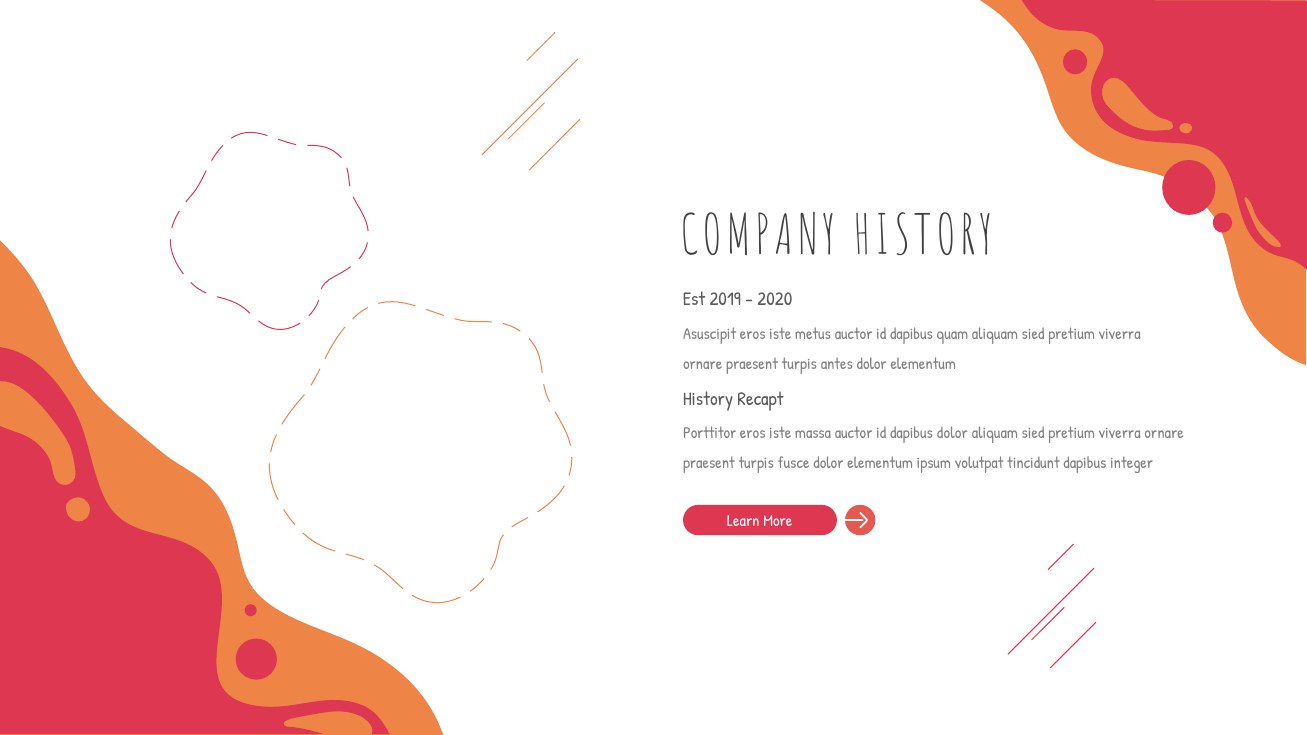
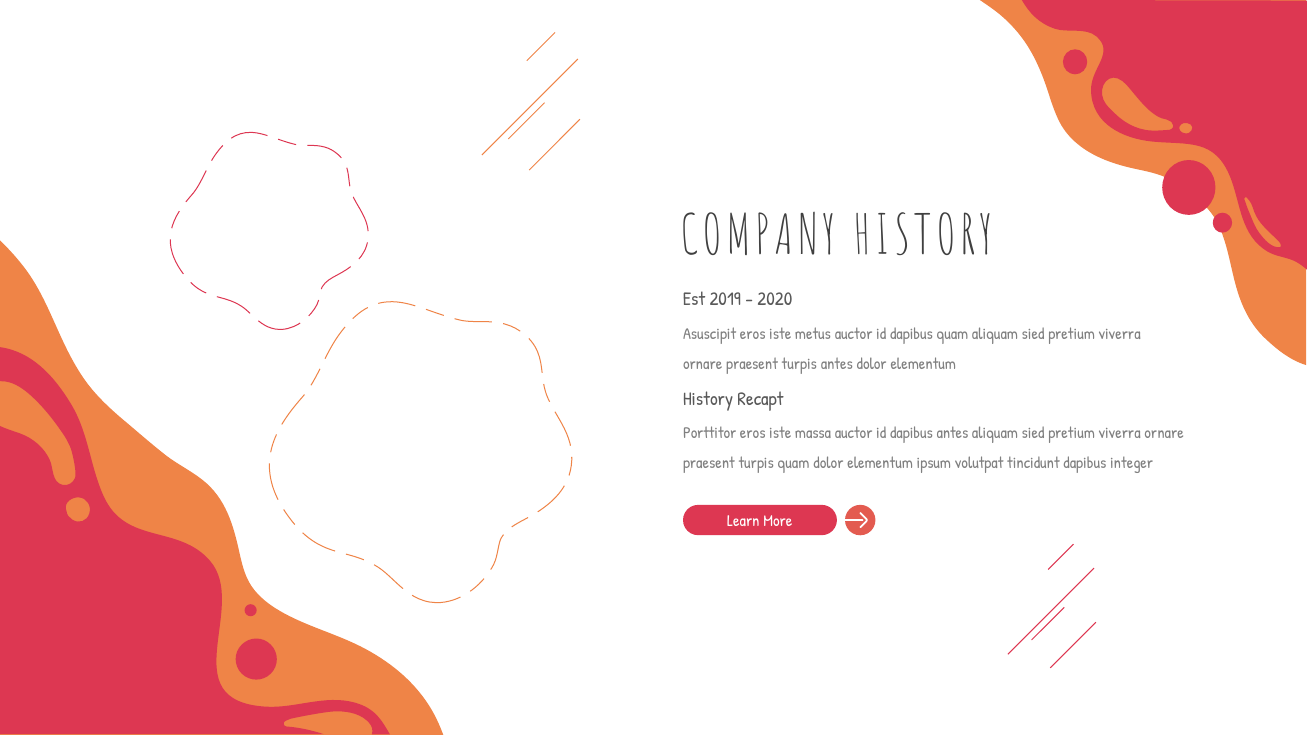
dapibus dolor: dolor -> antes
turpis fusce: fusce -> quam
